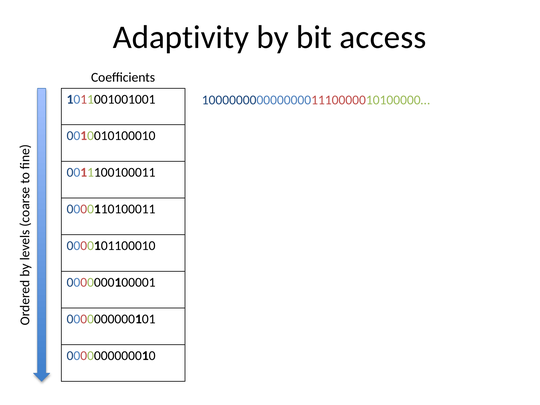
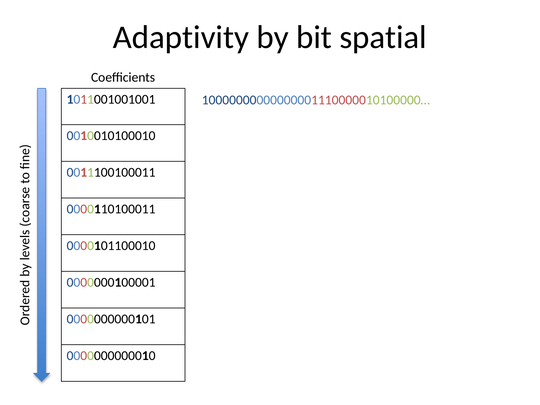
access: access -> spatial
